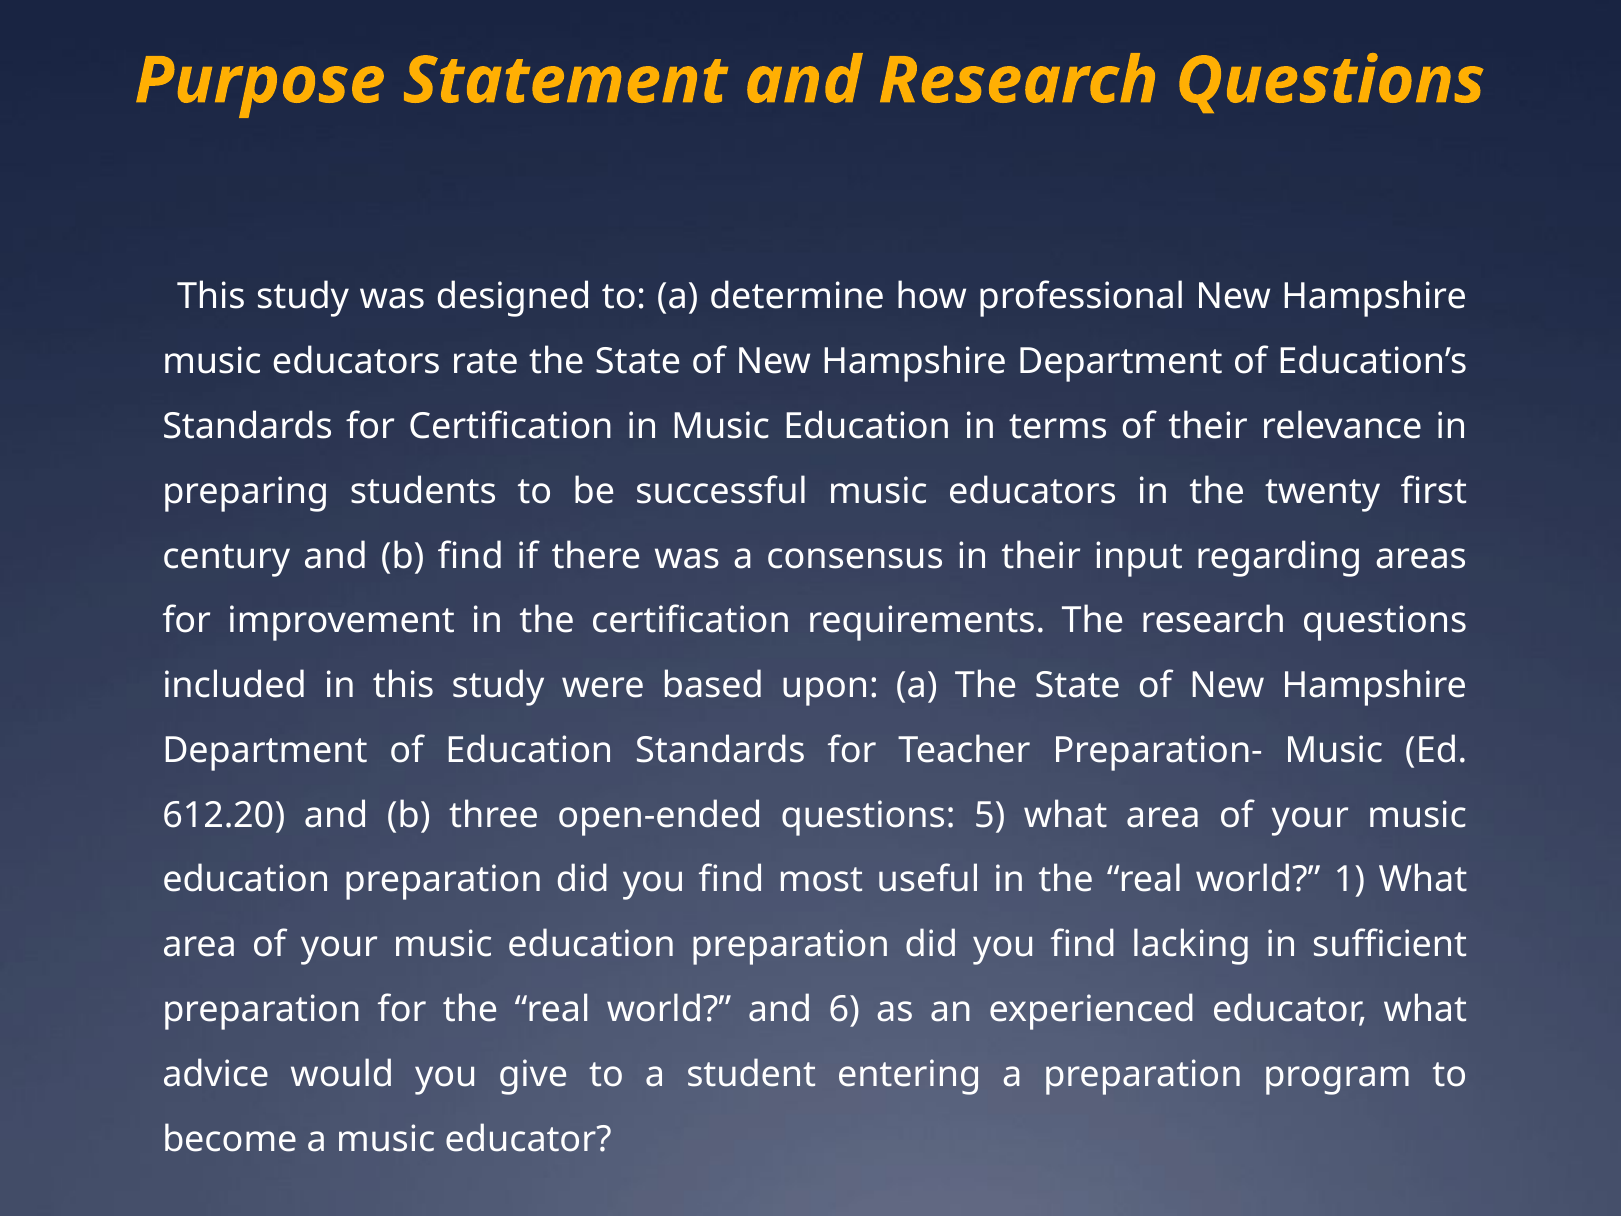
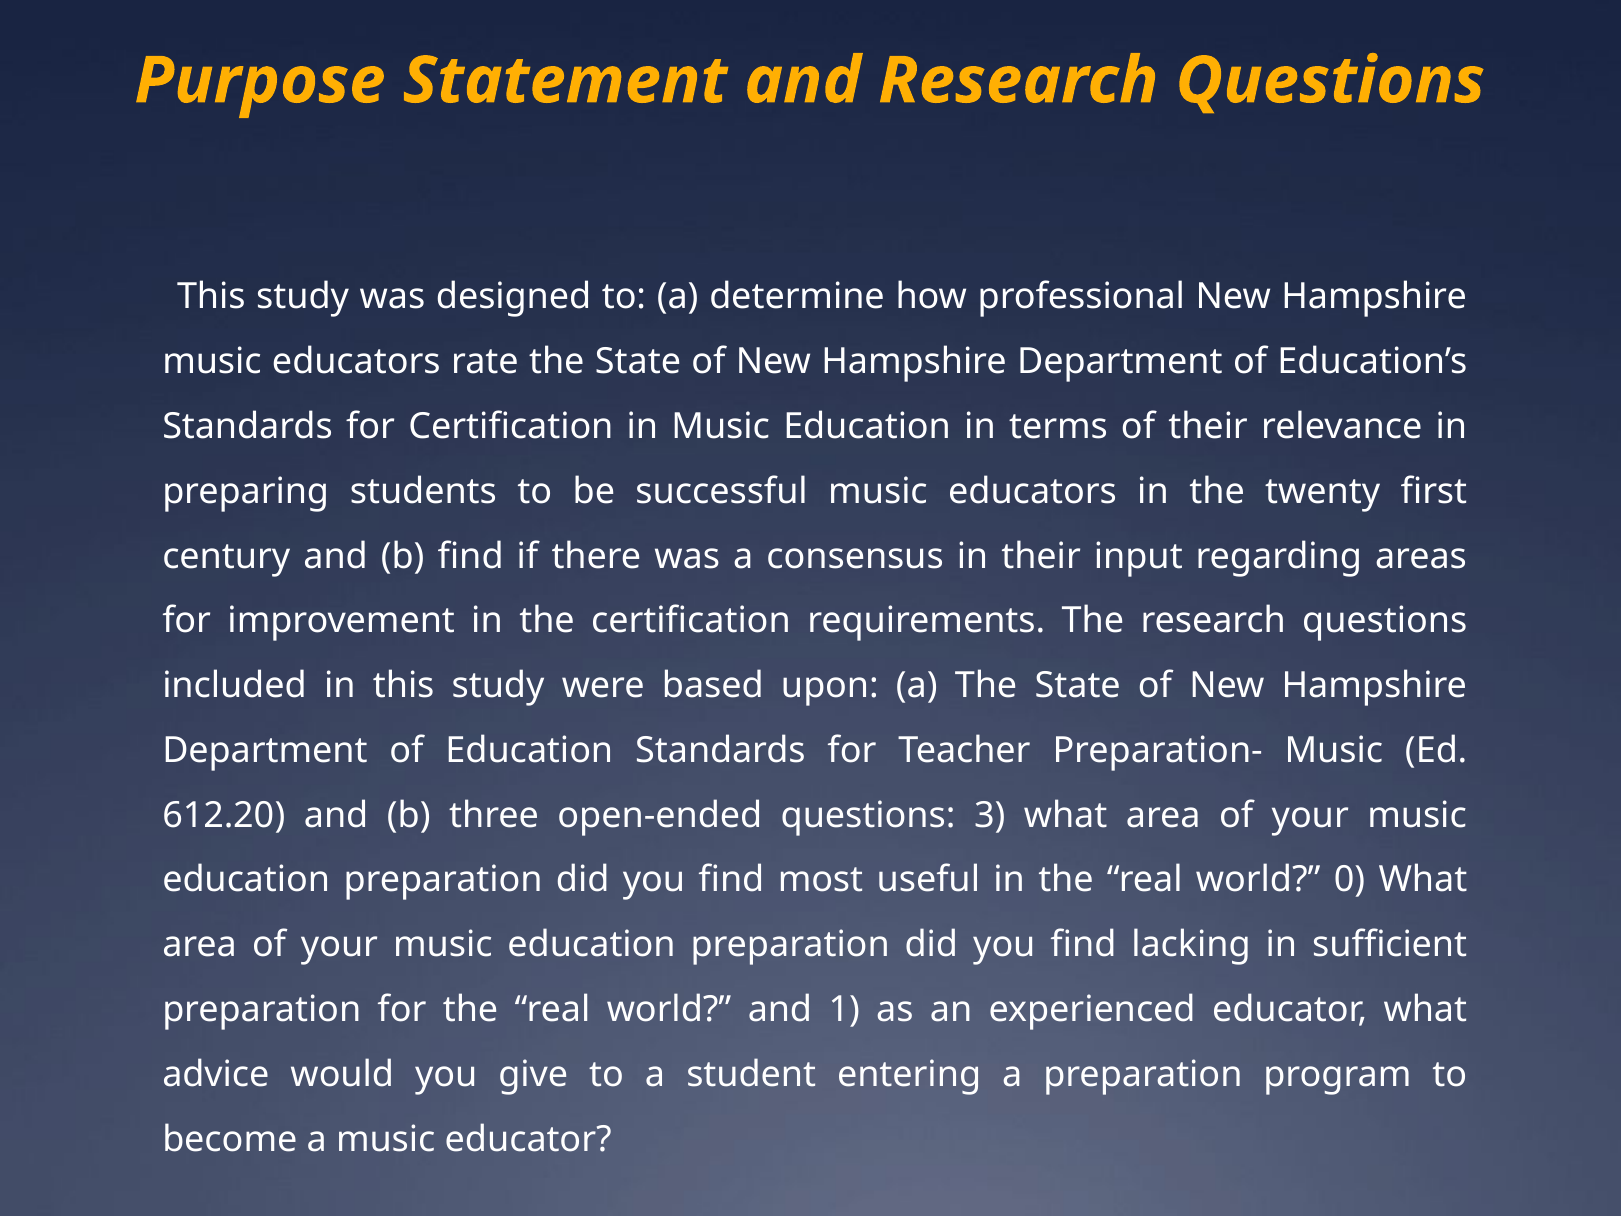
5: 5 -> 3
1: 1 -> 0
6: 6 -> 1
